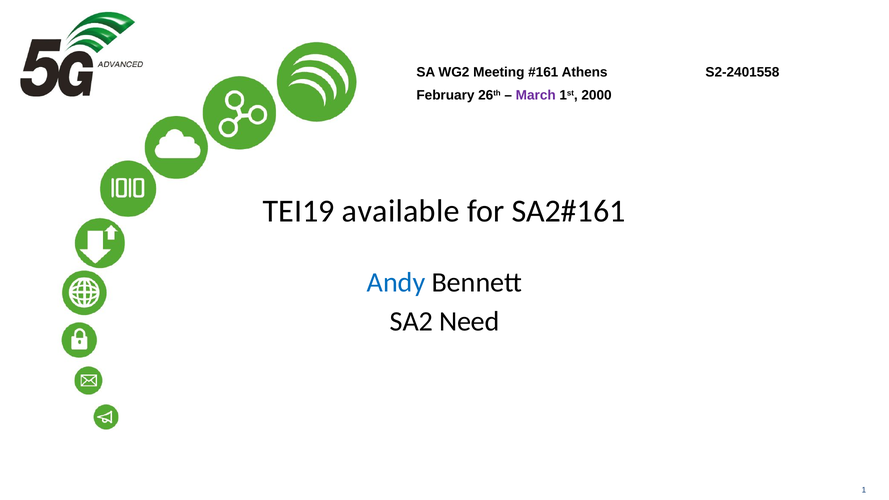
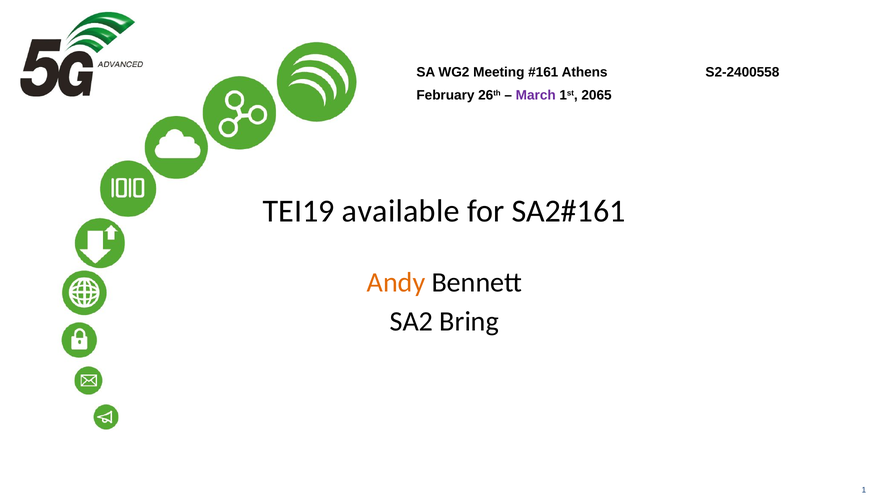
S2-2401558: S2-2401558 -> S2-2400558
2000: 2000 -> 2065
Andy colour: blue -> orange
Need: Need -> Bring
